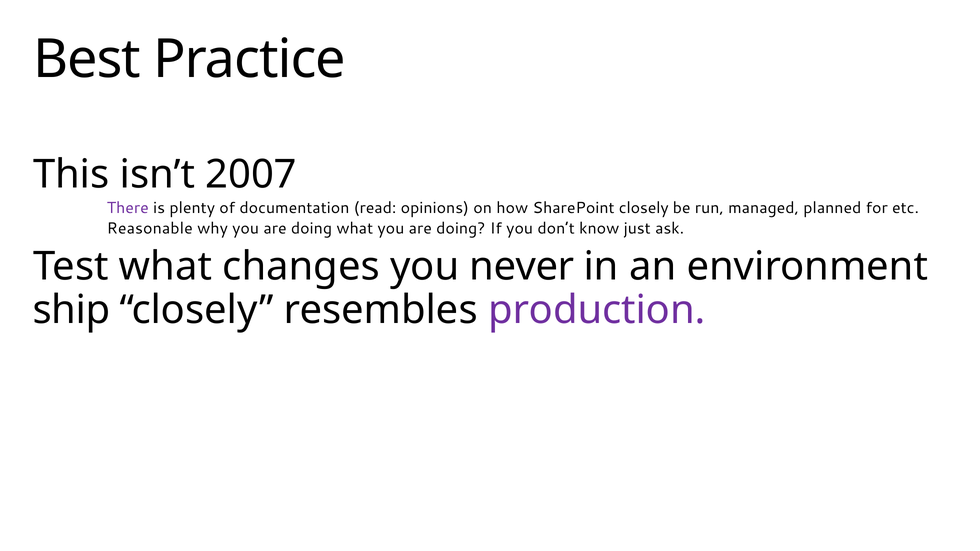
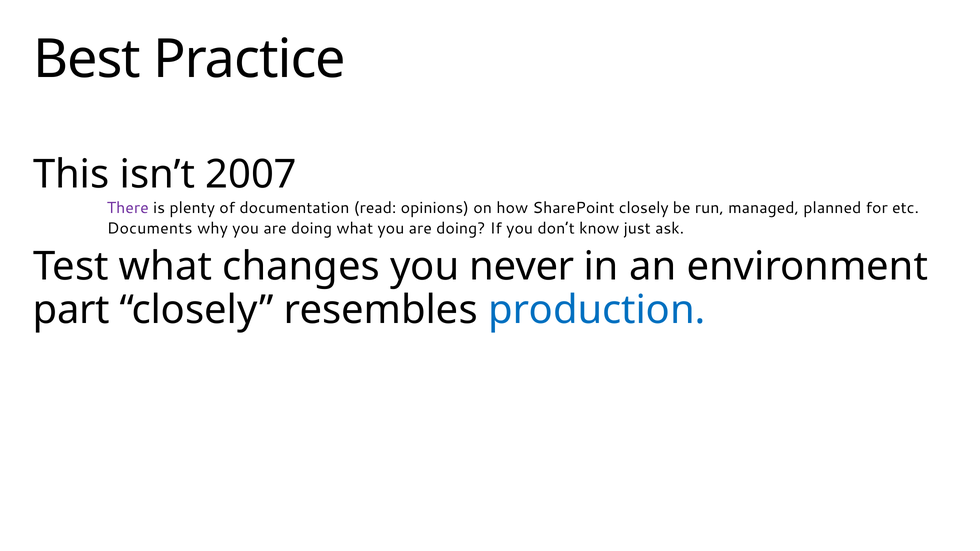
Reasonable: Reasonable -> Documents
ship: ship -> part
production colour: purple -> blue
